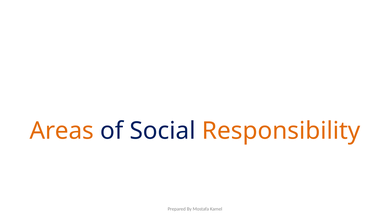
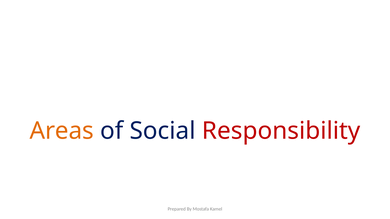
Responsibility colour: orange -> red
